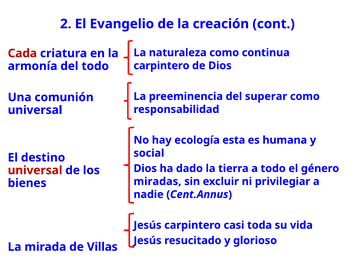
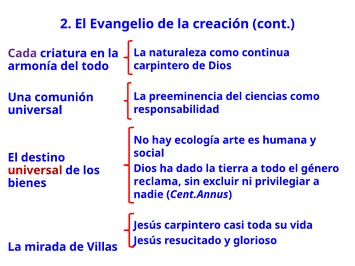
Cada colour: red -> purple
superar: superar -> ciencias
esta: esta -> arte
miradas: miradas -> reclama
